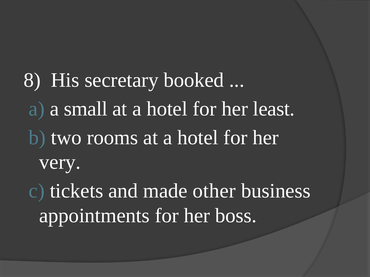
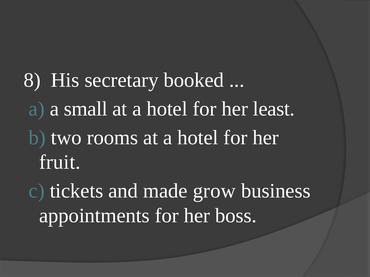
very: very -> fruit
other: other -> grow
